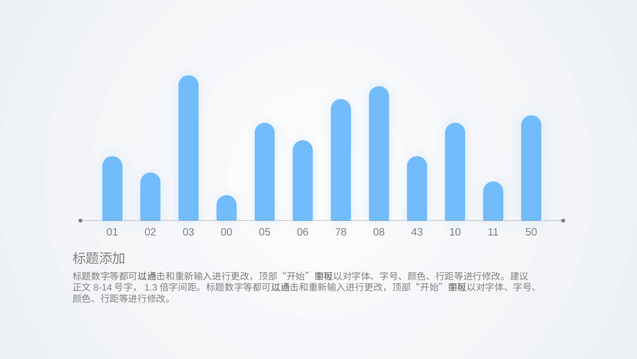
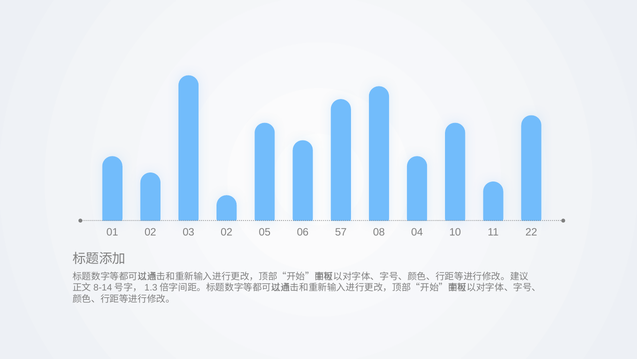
03 00: 00 -> 02
78: 78 -> 57
43: 43 -> 04
50: 50 -> 22
